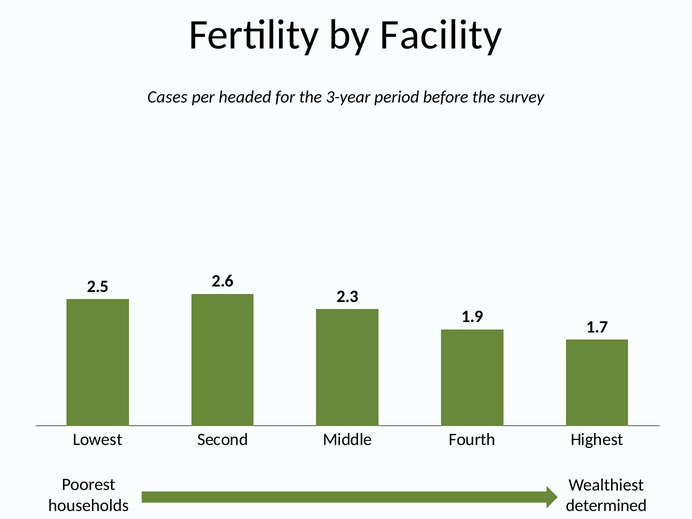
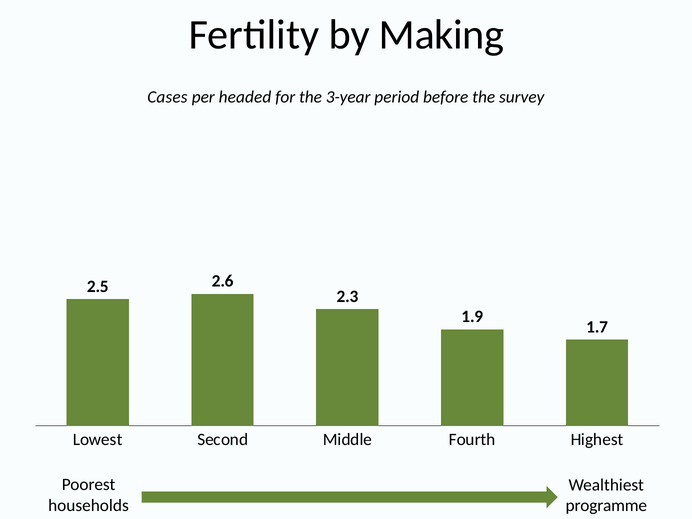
Facility: Facility -> Making
determined: determined -> programme
